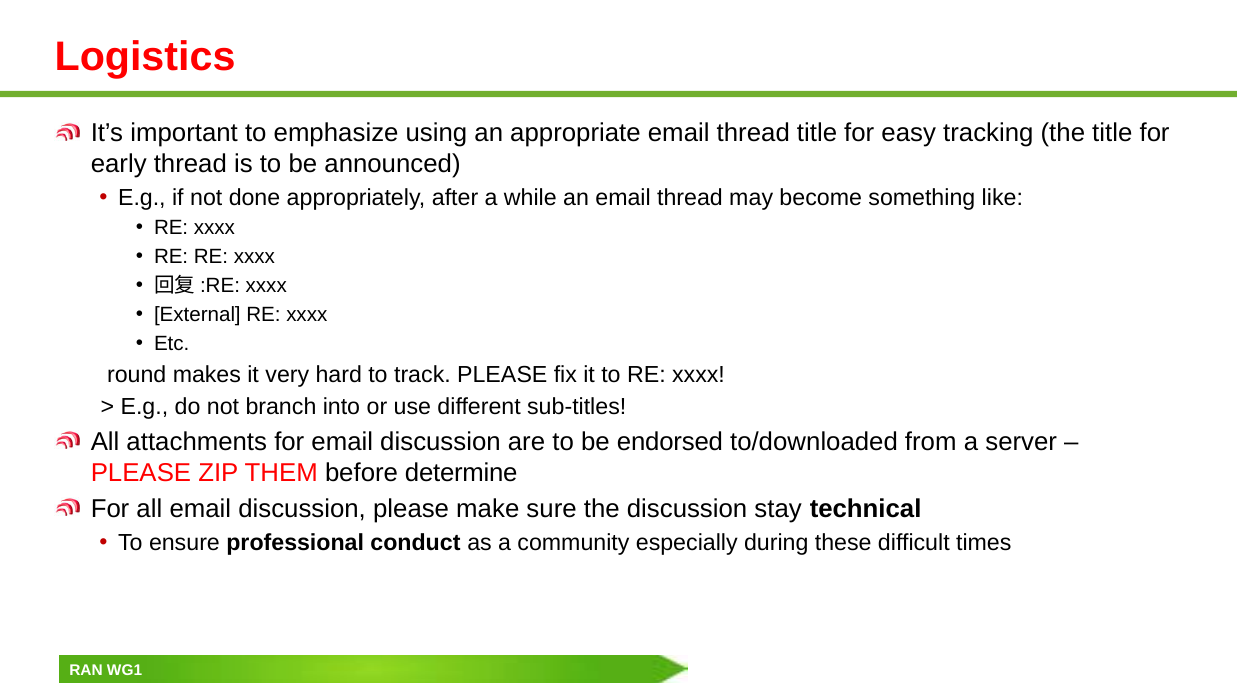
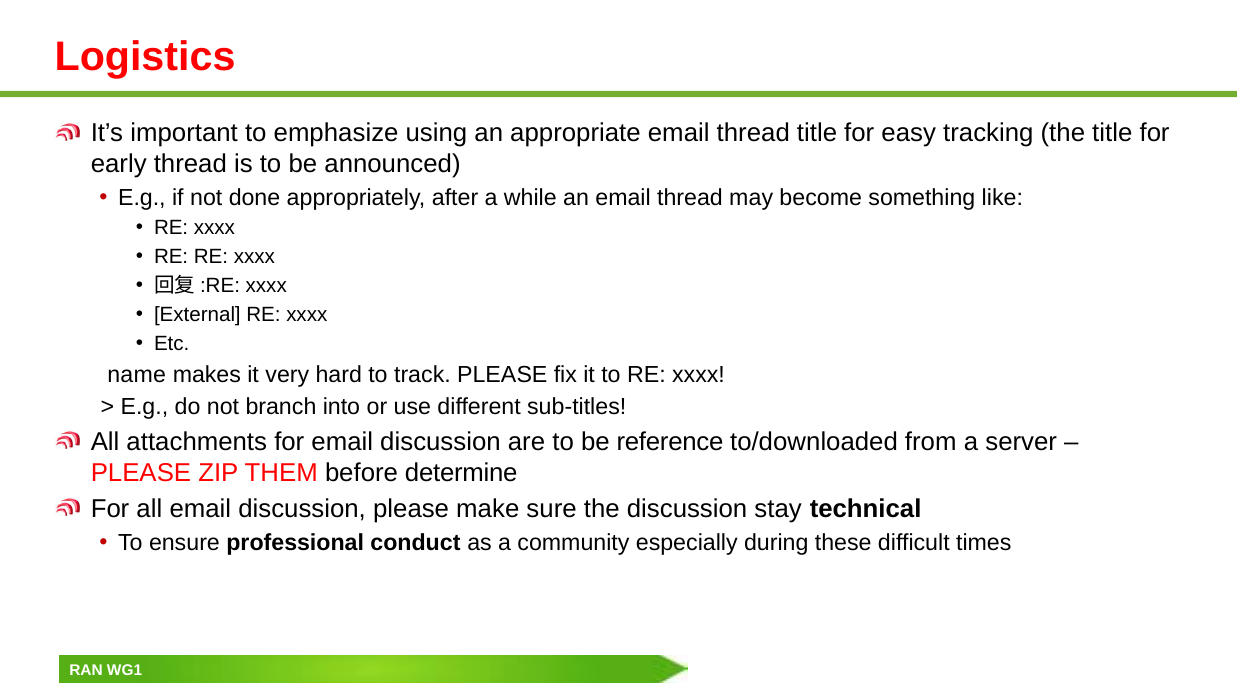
round: round -> name
endorsed: endorsed -> reference
